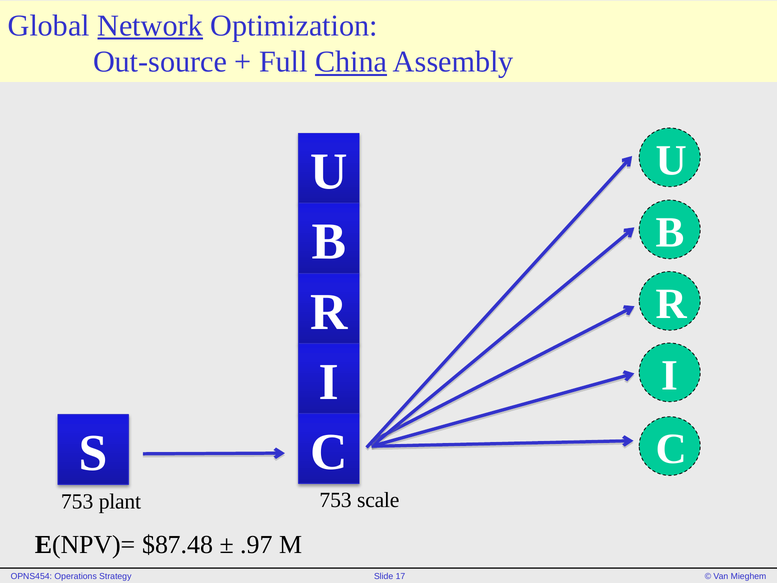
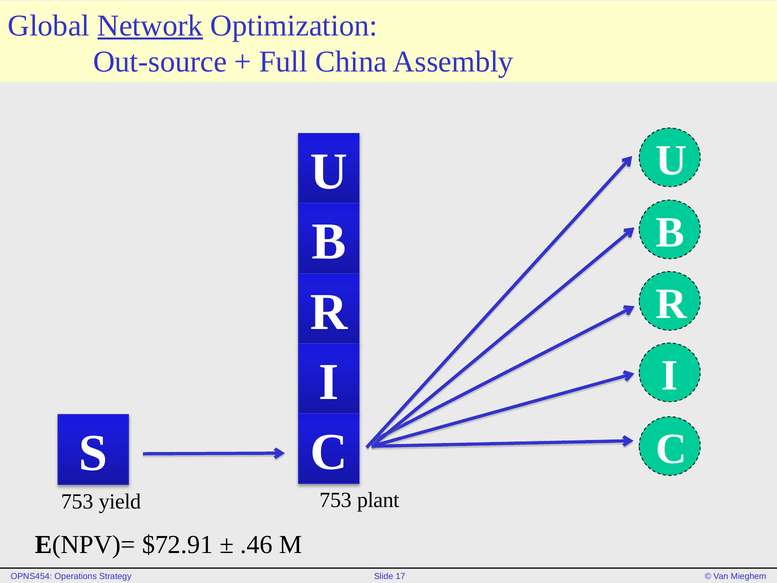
China underline: present -> none
scale: scale -> plant
plant: plant -> yield
$87.48: $87.48 -> $72.91
.97: .97 -> .46
